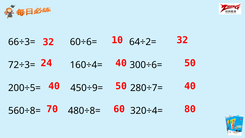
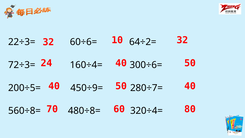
66÷3=: 66÷3= -> 22÷3=
